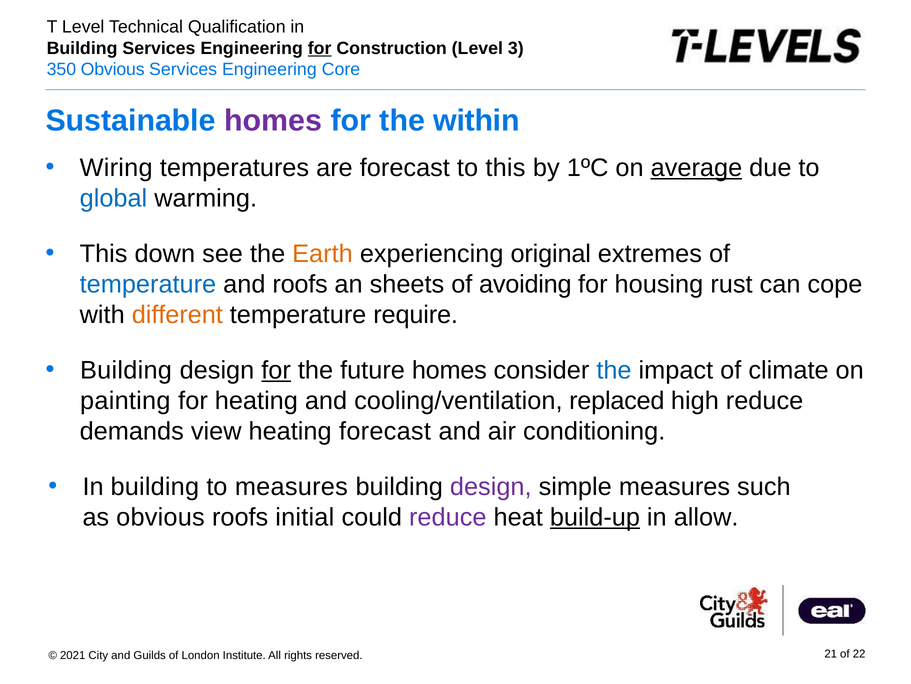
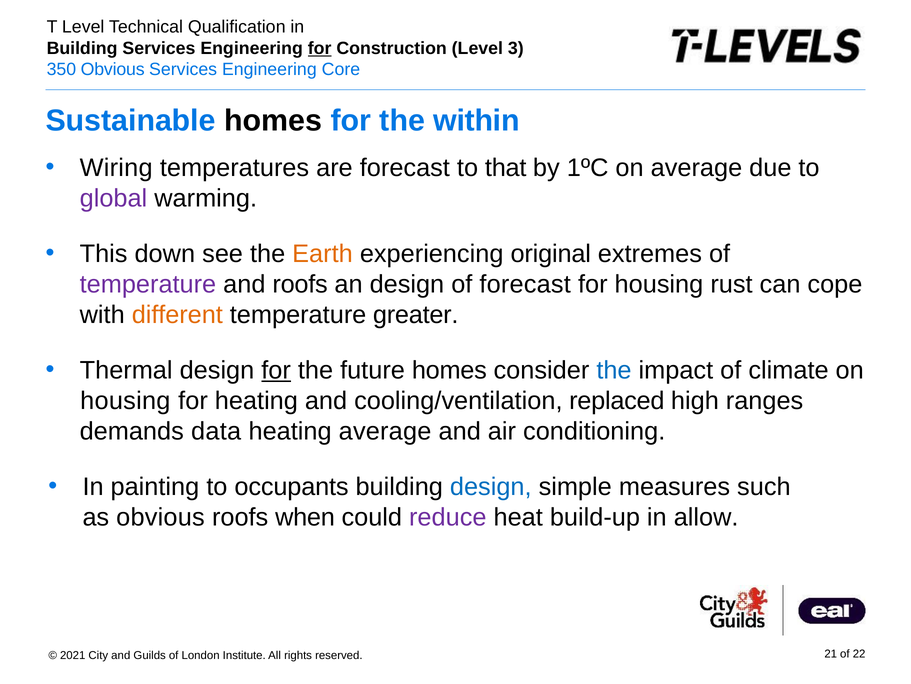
homes at (273, 121) colour: purple -> black
to this: this -> that
average at (696, 168) underline: present -> none
global colour: blue -> purple
temperature at (148, 284) colour: blue -> purple
an sheets: sheets -> design
of avoiding: avoiding -> forecast
require: require -> greater
Building at (126, 370): Building -> Thermal
painting at (125, 401): painting -> housing
high reduce: reduce -> ranges
view: view -> data
heating forecast: forecast -> average
building at (155, 486): building -> painting
to measures: measures -> occupants
design at (491, 486) colour: purple -> blue
initial: initial -> when
build-up underline: present -> none
